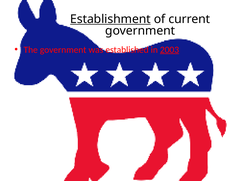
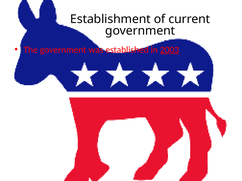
Establishment underline: present -> none
